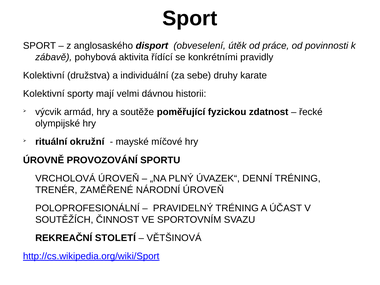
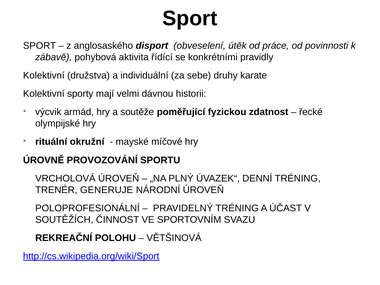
ZAMĚŘENÉ: ZAMĚŘENÉ -> GENERUJE
STOLETÍ: STOLETÍ -> POLOHU
